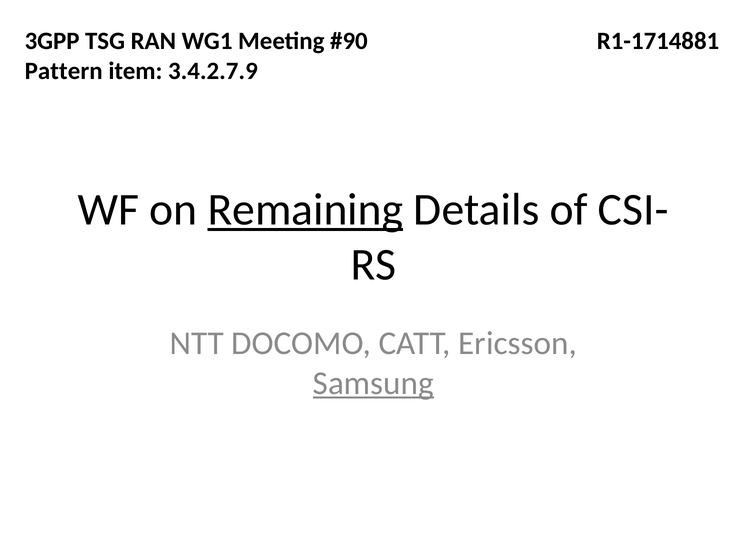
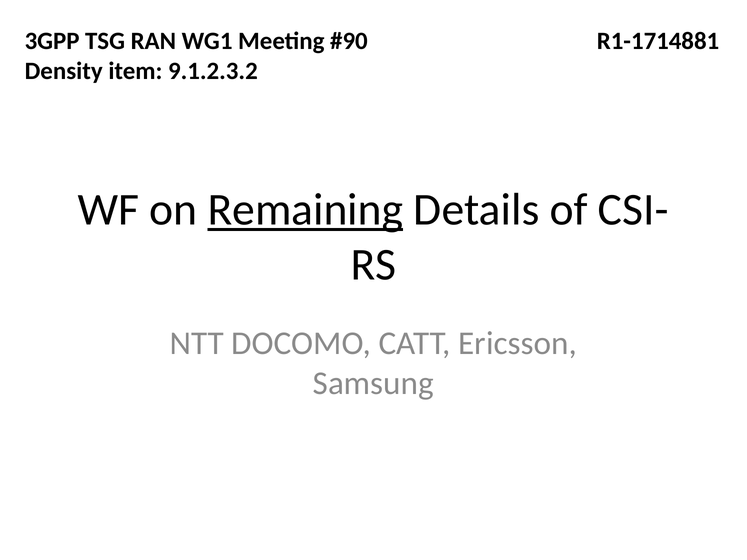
Pattern: Pattern -> Density
3.4.2.7.9: 3.4.2.7.9 -> 9.1.2.3.2
Samsung underline: present -> none
